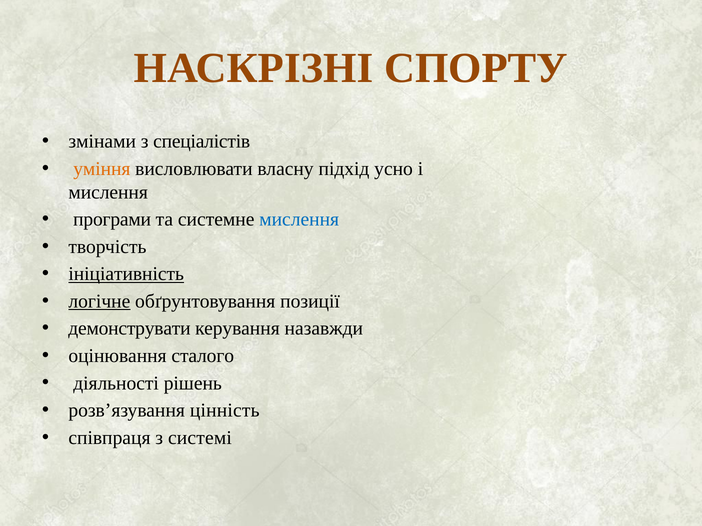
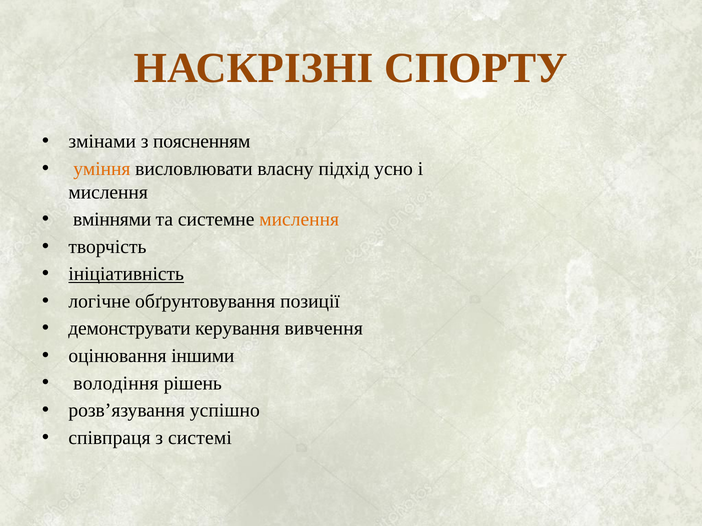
спеціалістів: спеціалістів -> поясненням
програми: програми -> вміннями
мислення at (299, 220) colour: blue -> orange
логічне underline: present -> none
назавжди: назавжди -> вивчення
сталого: сталого -> іншими
діяльності: діяльності -> володіння
цінність: цінність -> успішно
